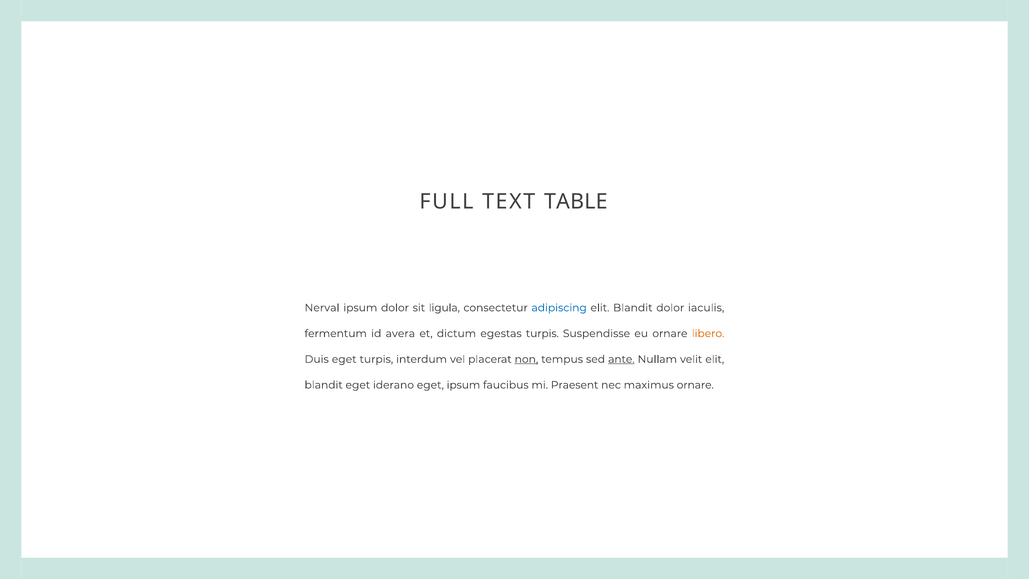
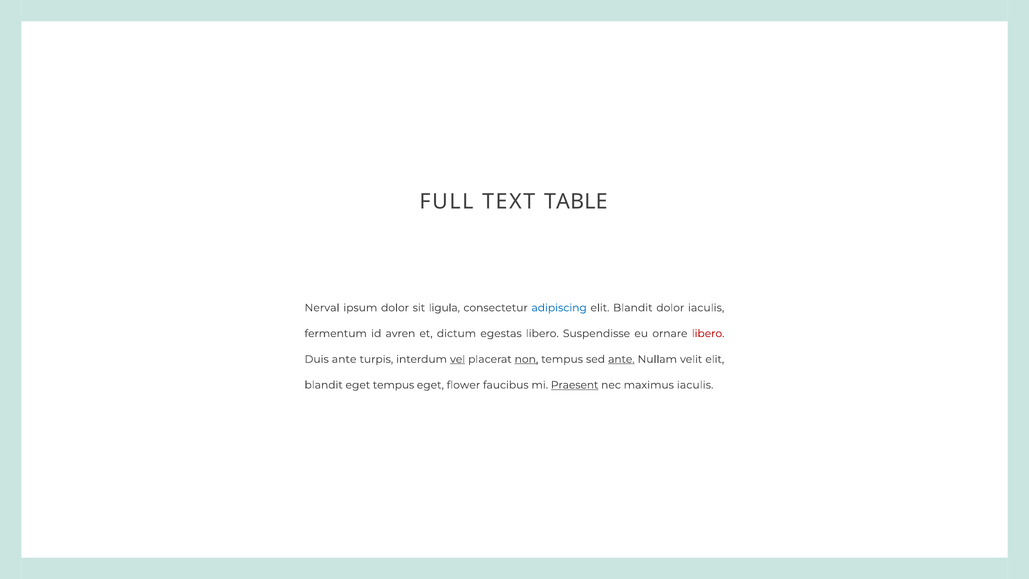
avera: avera -> avren
egestas turpis: turpis -> libero
libero at (708, 333) colour: orange -> red
Duis eget: eget -> ante
vel underline: none -> present
eget iderano: iderano -> tempus
eget ipsum: ipsum -> flower
Praesent underline: none -> present
maximus ornare: ornare -> iaculis
